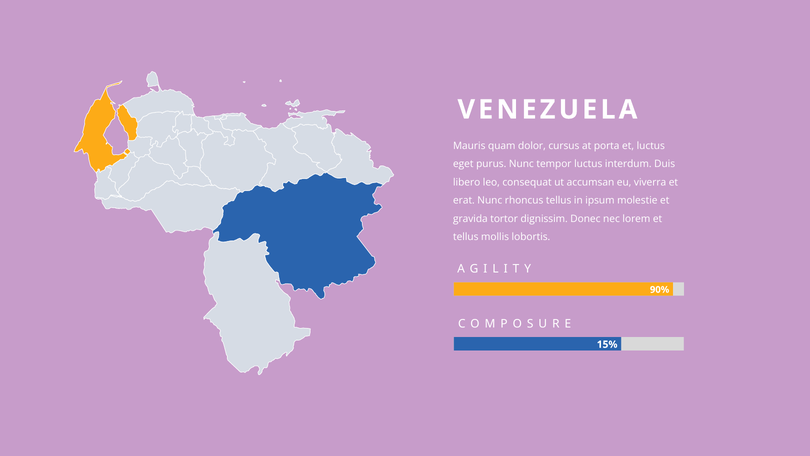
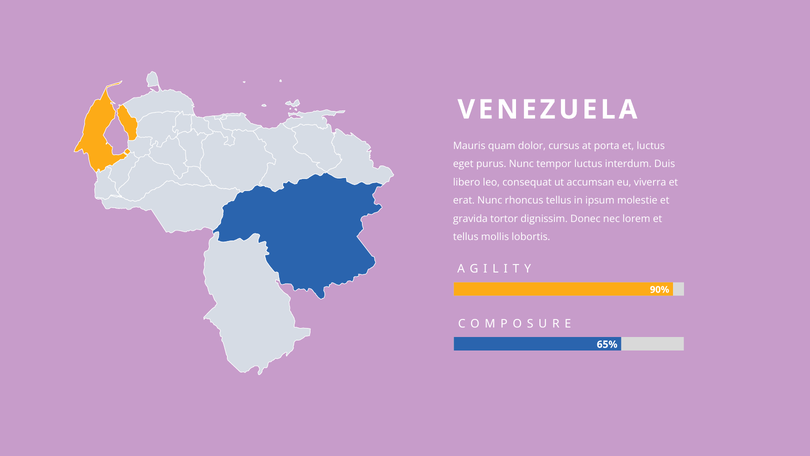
15%: 15% -> 65%
